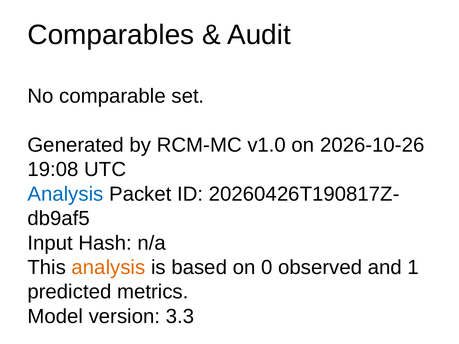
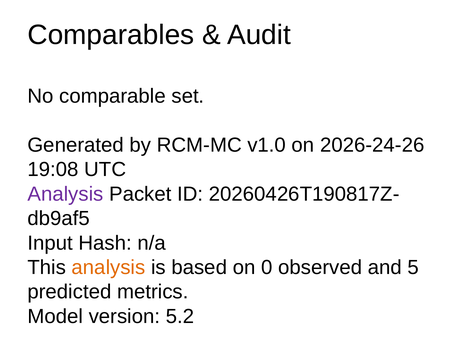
2026-10-26: 2026-10-26 -> 2026-24-26
Analysis at (65, 194) colour: blue -> purple
1: 1 -> 5
3.3: 3.3 -> 5.2
